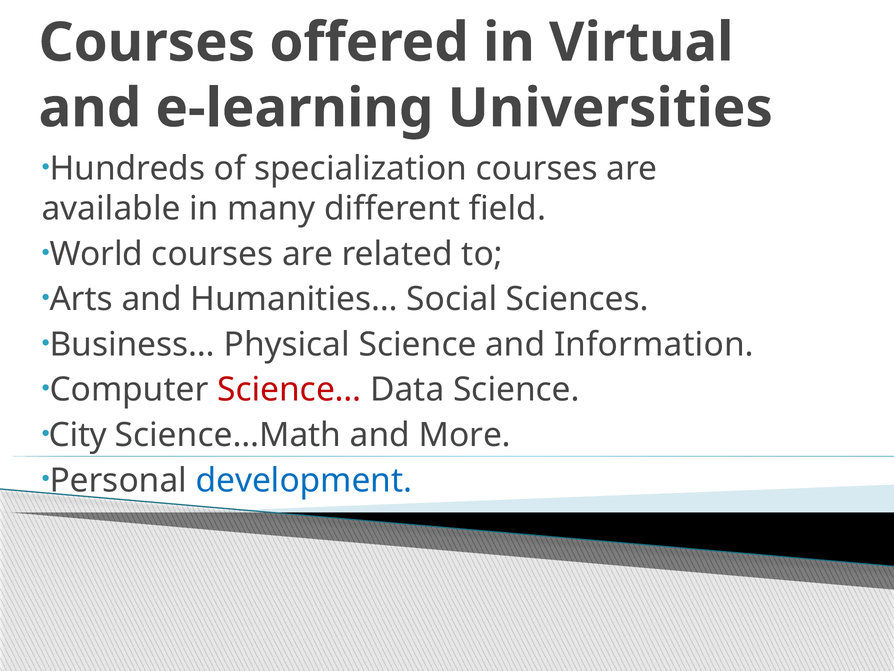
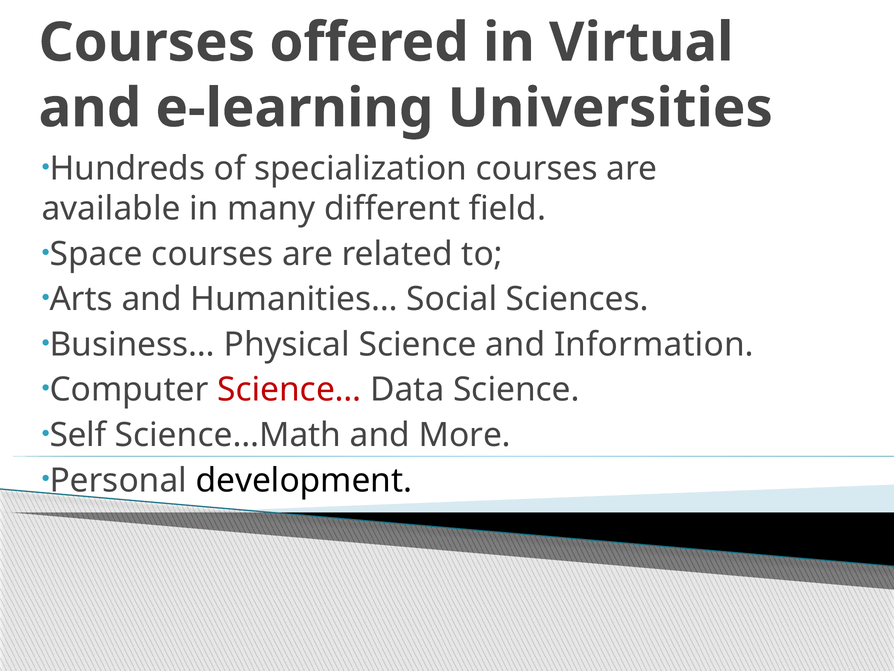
World: World -> Space
City: City -> Self
development colour: blue -> black
